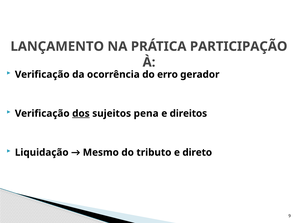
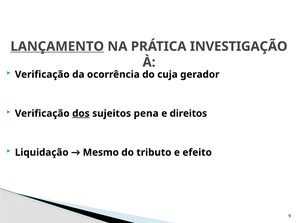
LANÇAMENTO underline: none -> present
PARTICIPAÇÃO: PARTICIPAÇÃO -> INVESTIGAÇÃO
erro: erro -> cuja
direto: direto -> efeito
